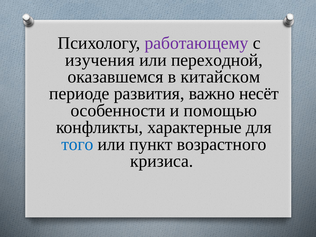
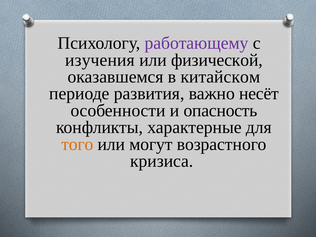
переходной: переходной -> физической
помощью: помощью -> опасность
того colour: blue -> orange
пункт: пункт -> могут
